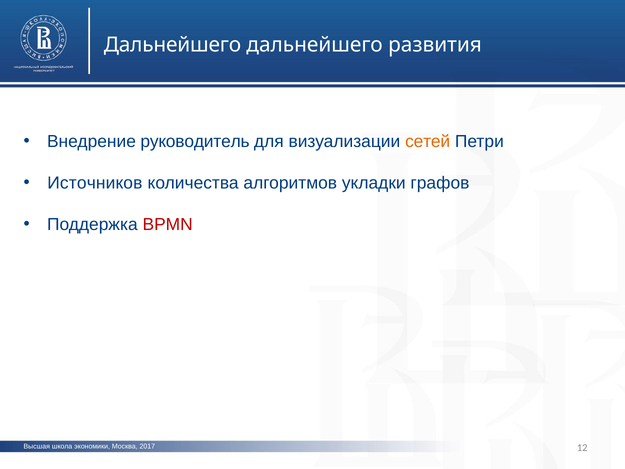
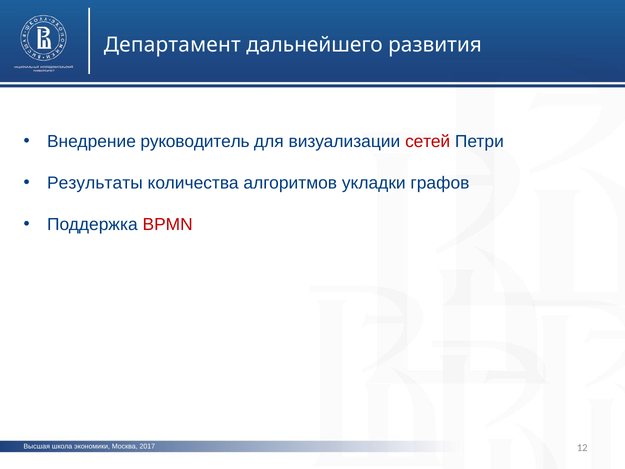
Дальнейшего at (172, 45): Дальнейшего -> Департамент
сетей colour: orange -> red
Источников: Источников -> Результаты
